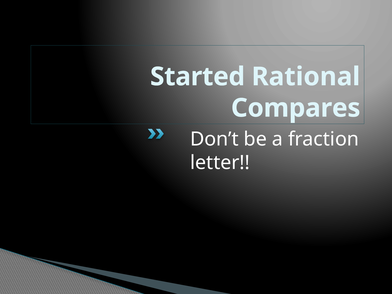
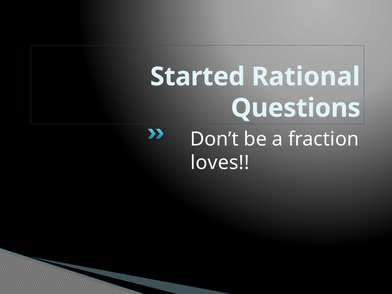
Compares: Compares -> Questions
letter: letter -> loves
